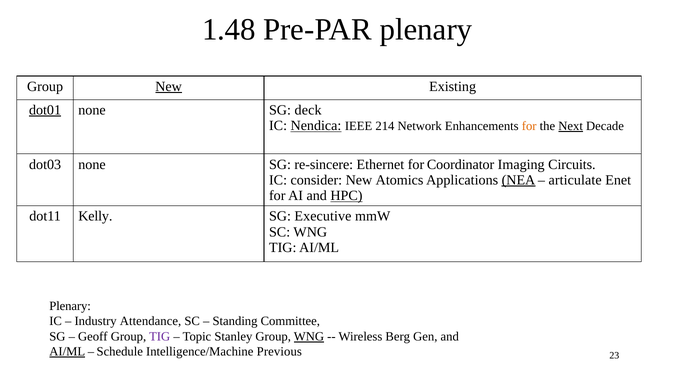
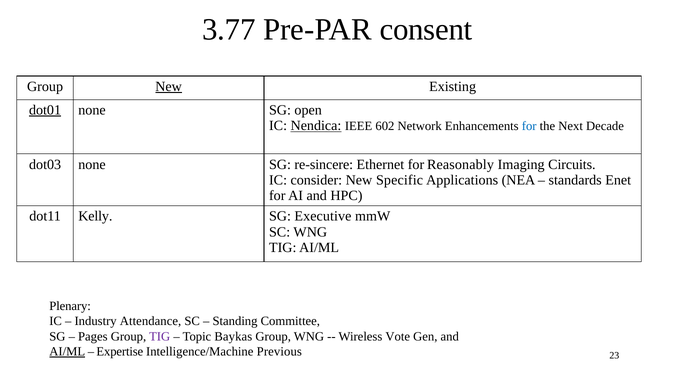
1.48: 1.48 -> 3.77
Pre-PAR plenary: plenary -> consent
deck: deck -> open
214: 214 -> 602
for at (529, 126) colour: orange -> blue
Next underline: present -> none
Coordinator: Coordinator -> Reasonably
Atomics: Atomics -> Specific
NEA underline: present -> none
articulate: articulate -> standards
HPC underline: present -> none
Geoff: Geoff -> Pages
Stanley: Stanley -> Baykas
WNG at (309, 336) underline: present -> none
Berg: Berg -> Vote
Schedule: Schedule -> Expertise
